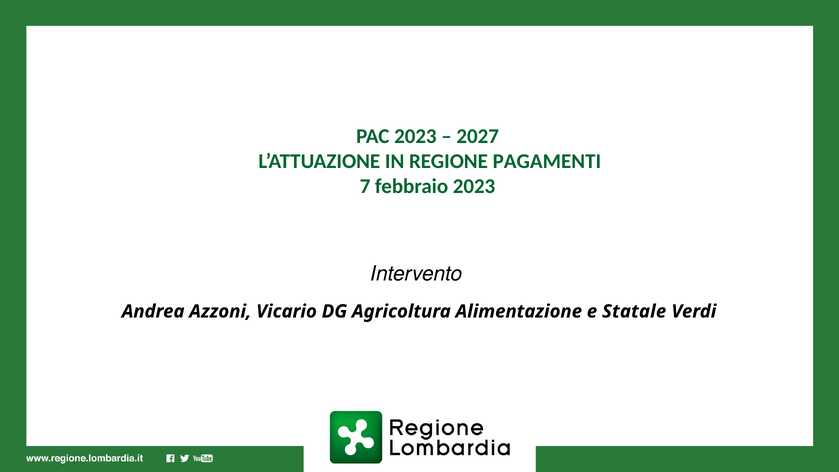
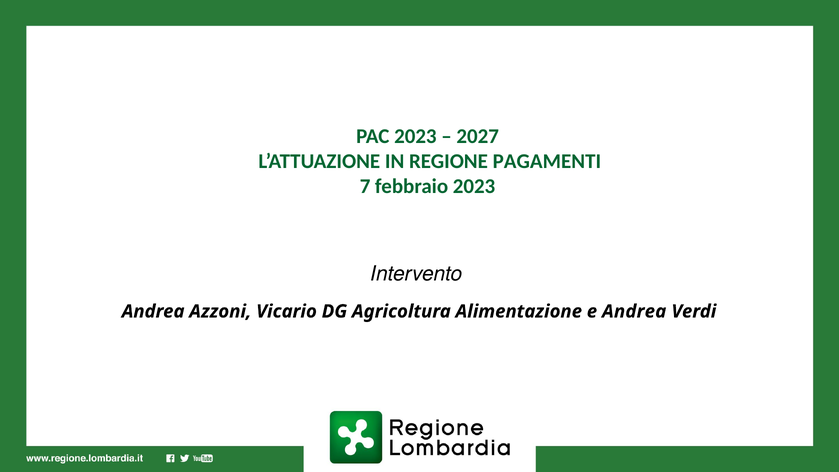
e Statale: Statale -> Andrea
